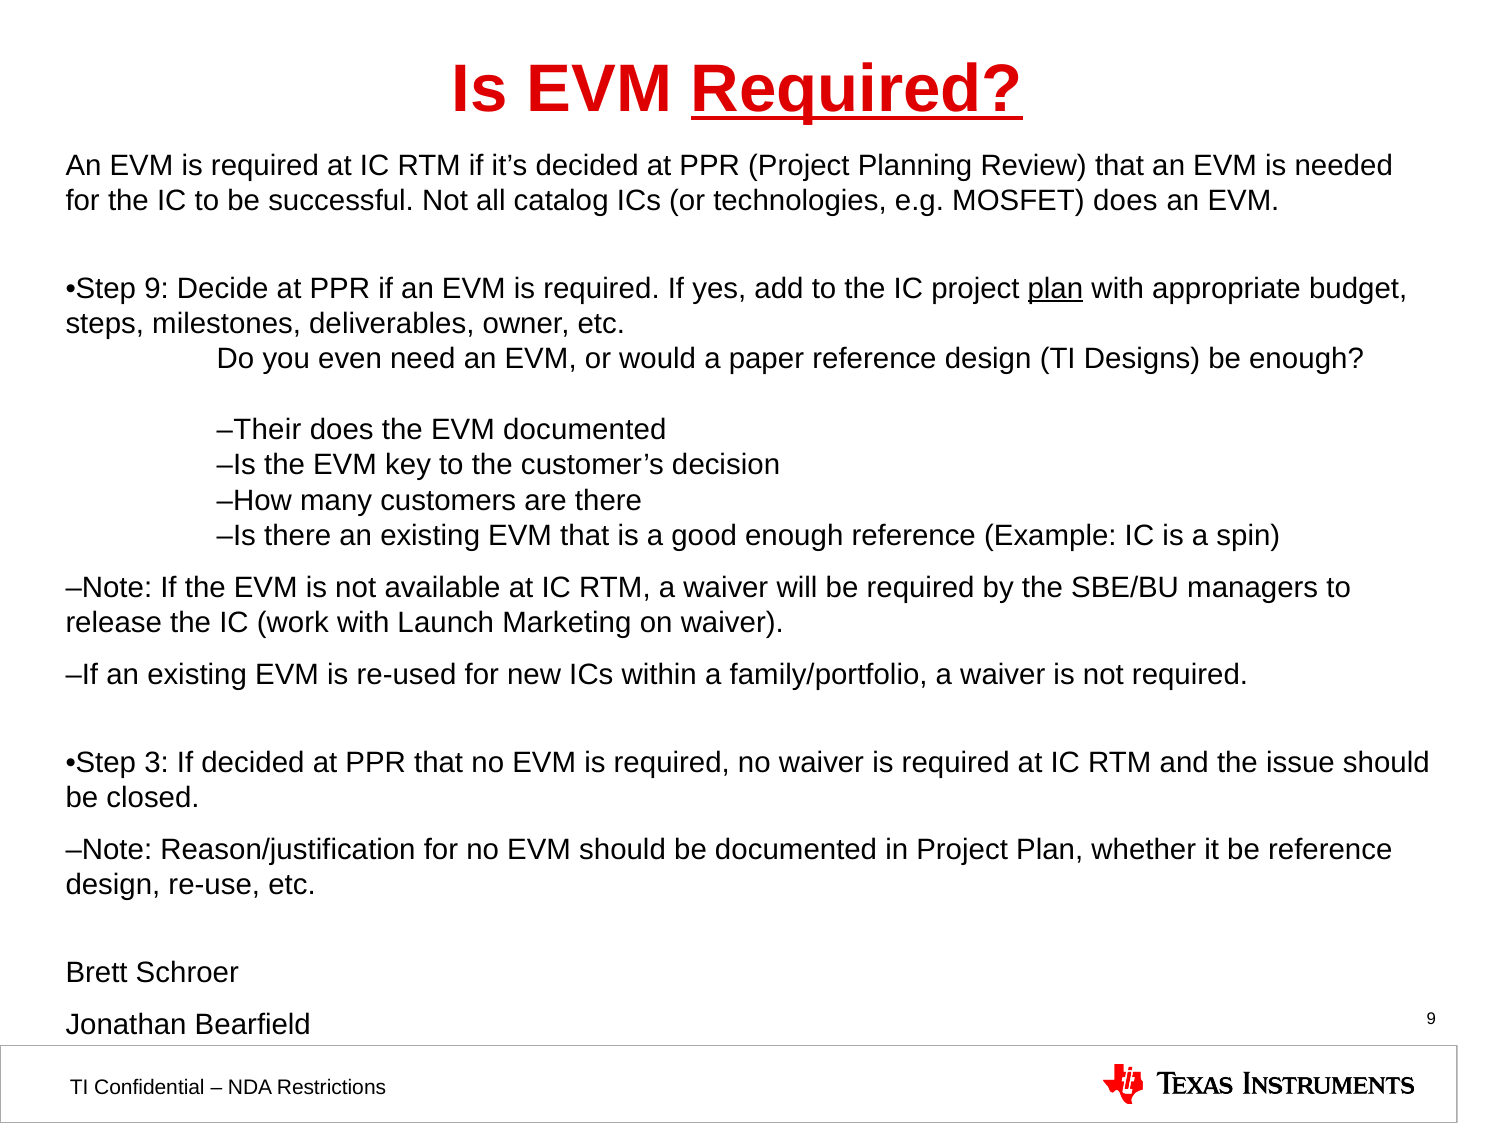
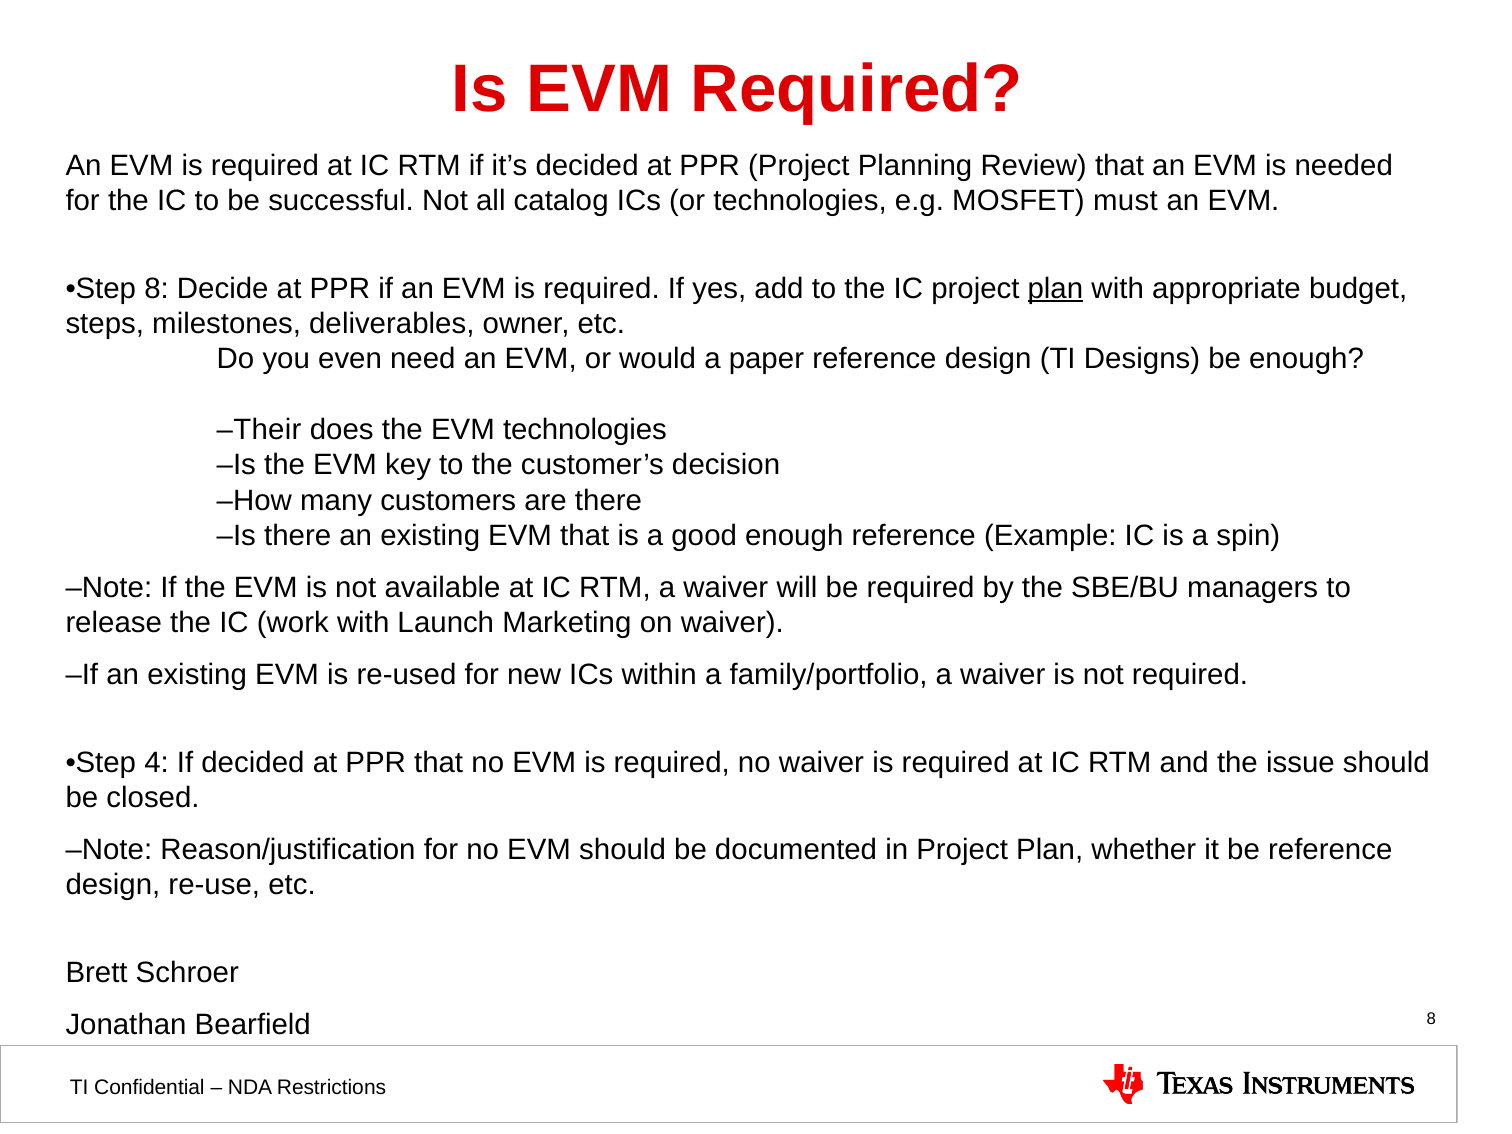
Required at (857, 89) underline: present -> none
MOSFET does: does -> must
Step 9: 9 -> 8
EVM documented: documented -> technologies
3: 3 -> 4
Bearfield 9: 9 -> 8
